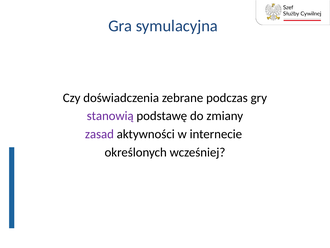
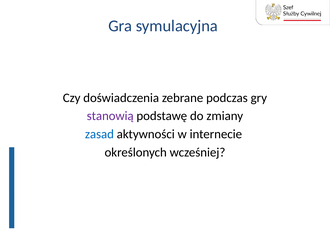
zasad colour: purple -> blue
